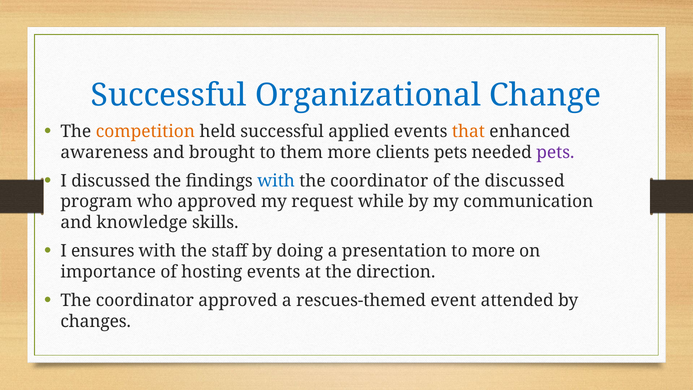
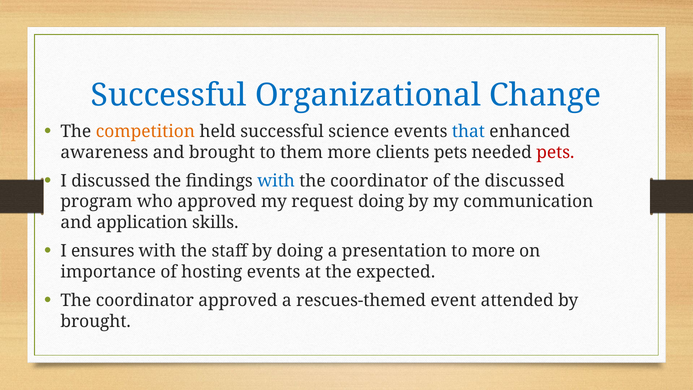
applied: applied -> science
that colour: orange -> blue
pets at (555, 152) colour: purple -> red
request while: while -> doing
knowledge: knowledge -> application
direction: direction -> expected
changes at (96, 321): changes -> brought
